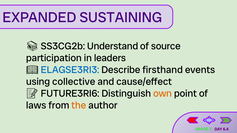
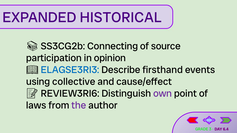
SUSTAINING: SUSTAINING -> HISTORICAL
Understand: Understand -> Connecting
leaders: leaders -> opinion
FUTURE3RI6: FUTURE3RI6 -> REVIEW3RI6
own colour: orange -> purple
the colour: orange -> purple
